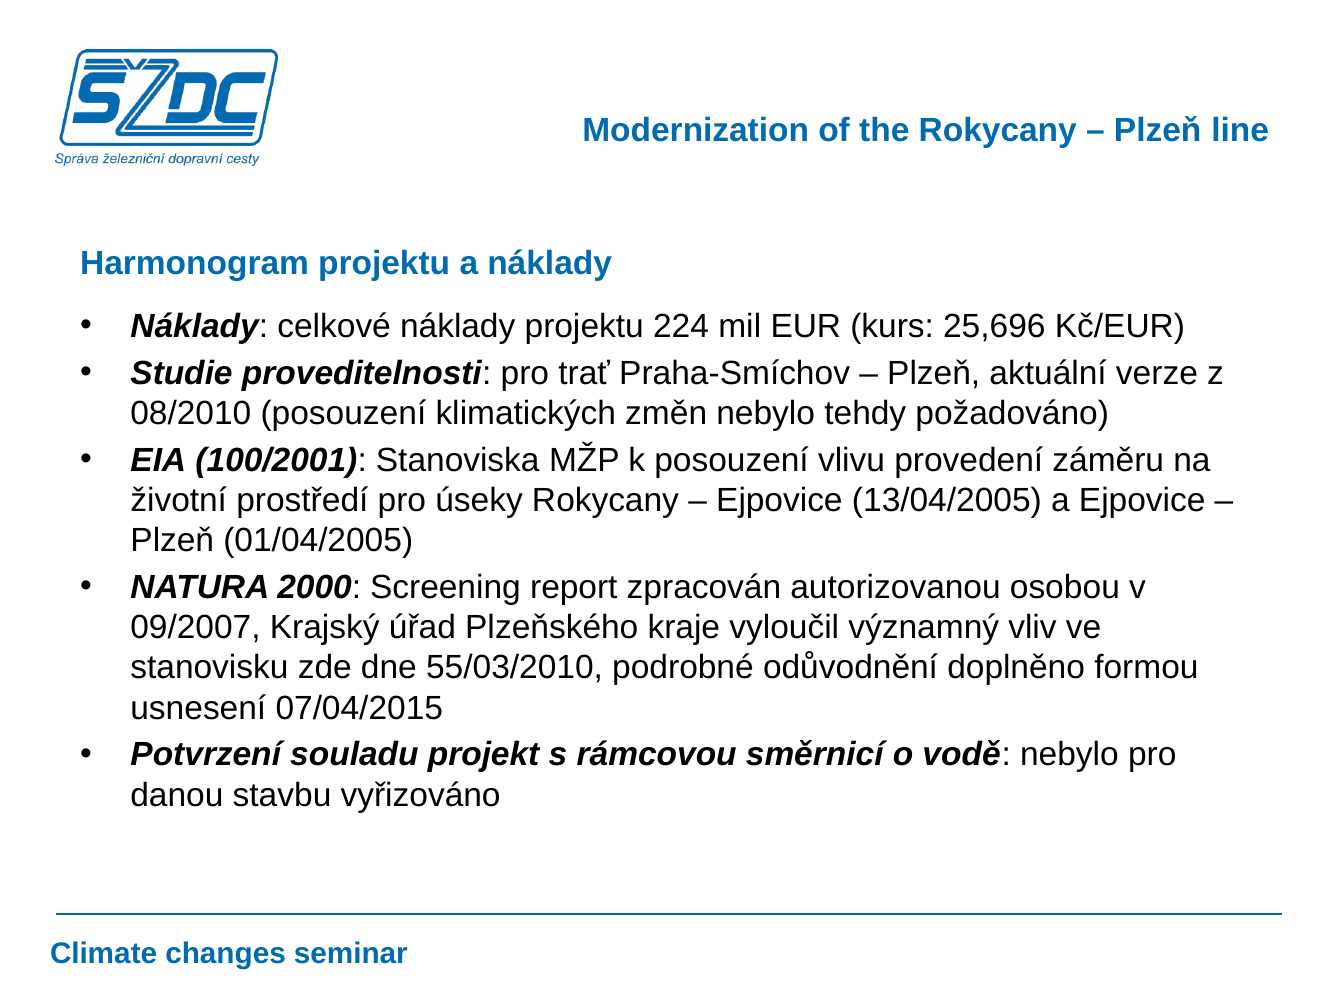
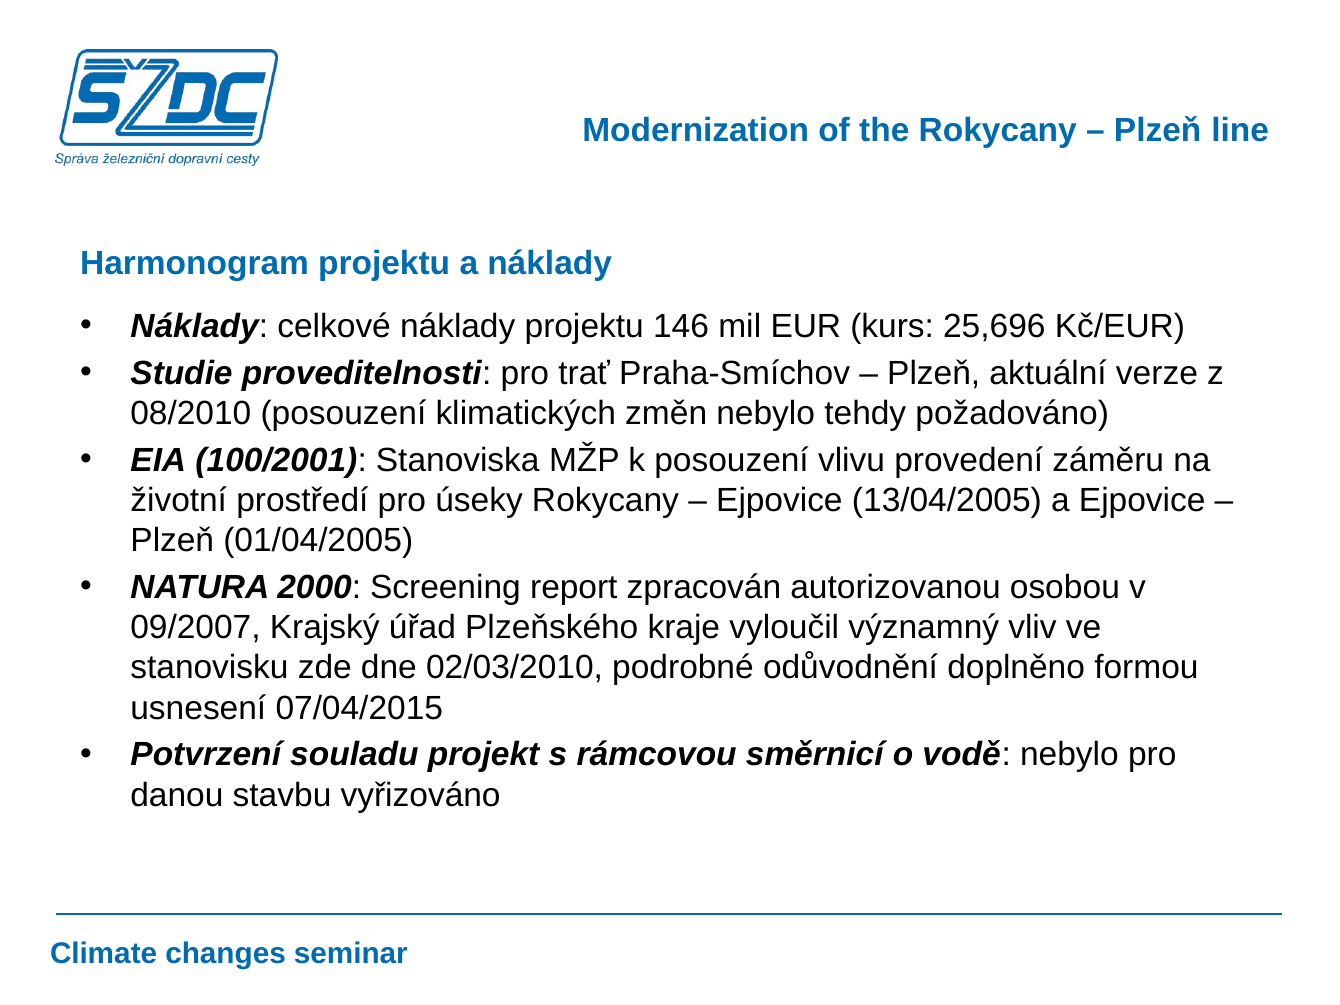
224: 224 -> 146
55/03/2010: 55/03/2010 -> 02/03/2010
